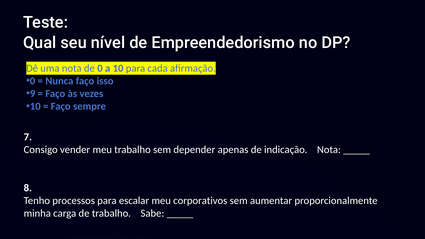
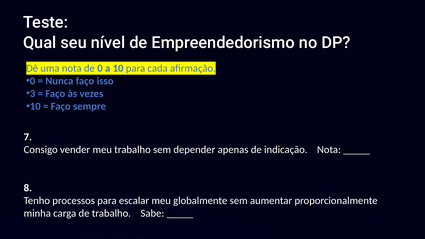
9: 9 -> 3
corporativos: corporativos -> globalmente
